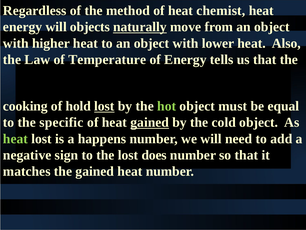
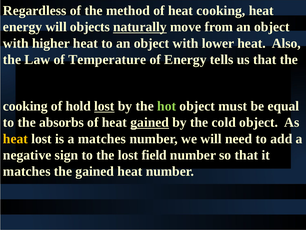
heat chemist: chemist -> cooking
specific: specific -> absorbs
heat at (15, 138) colour: light green -> yellow
a happens: happens -> matches
does: does -> field
